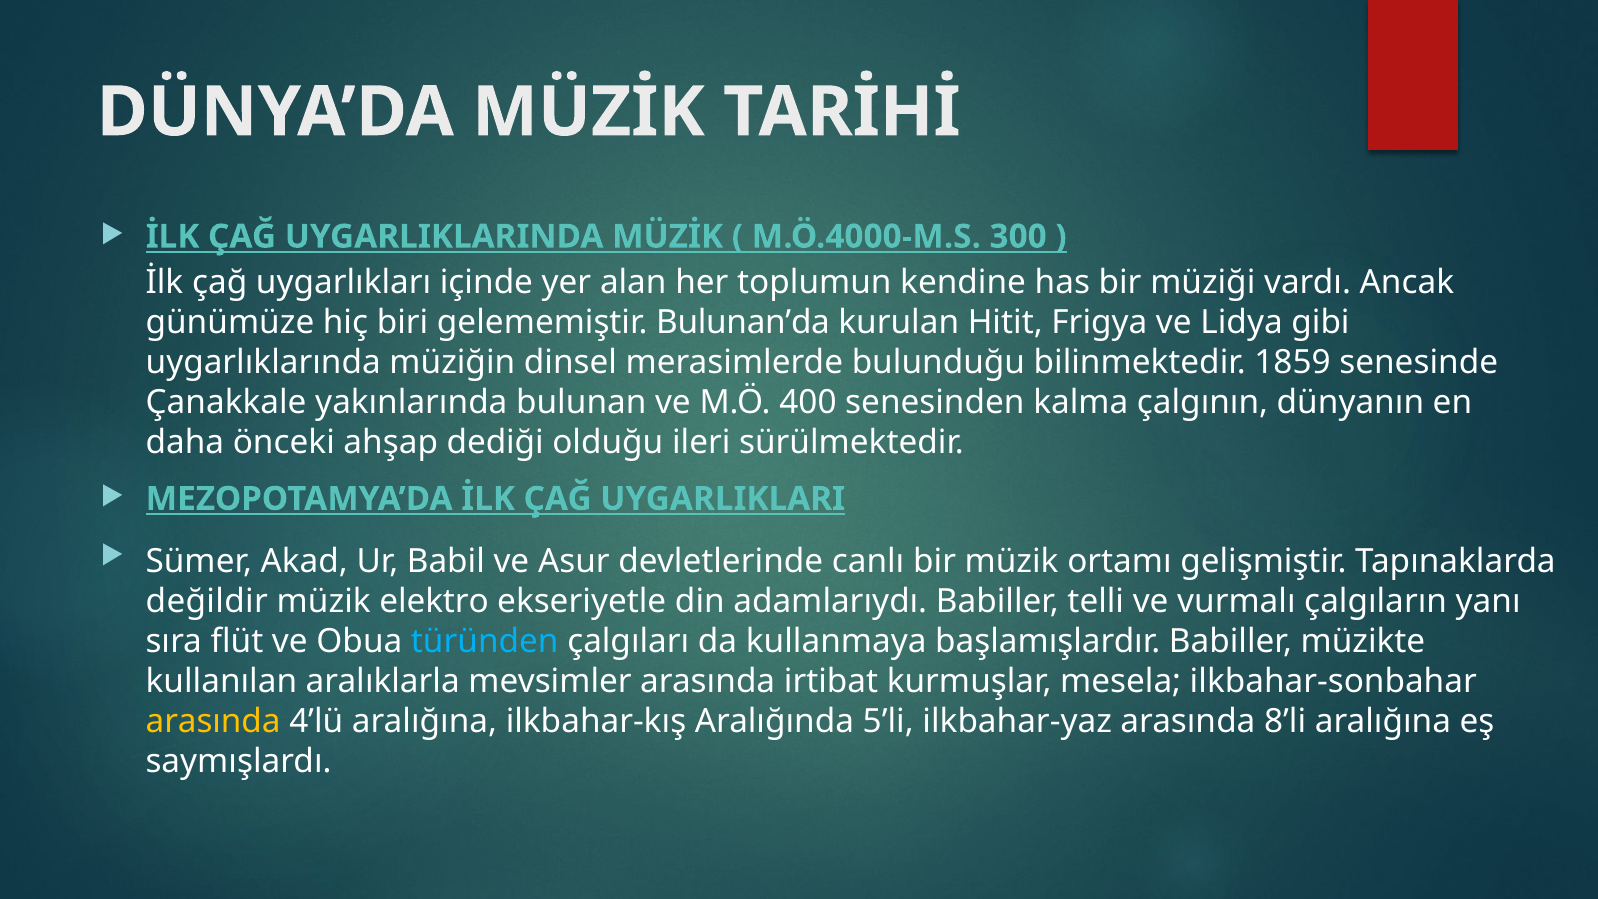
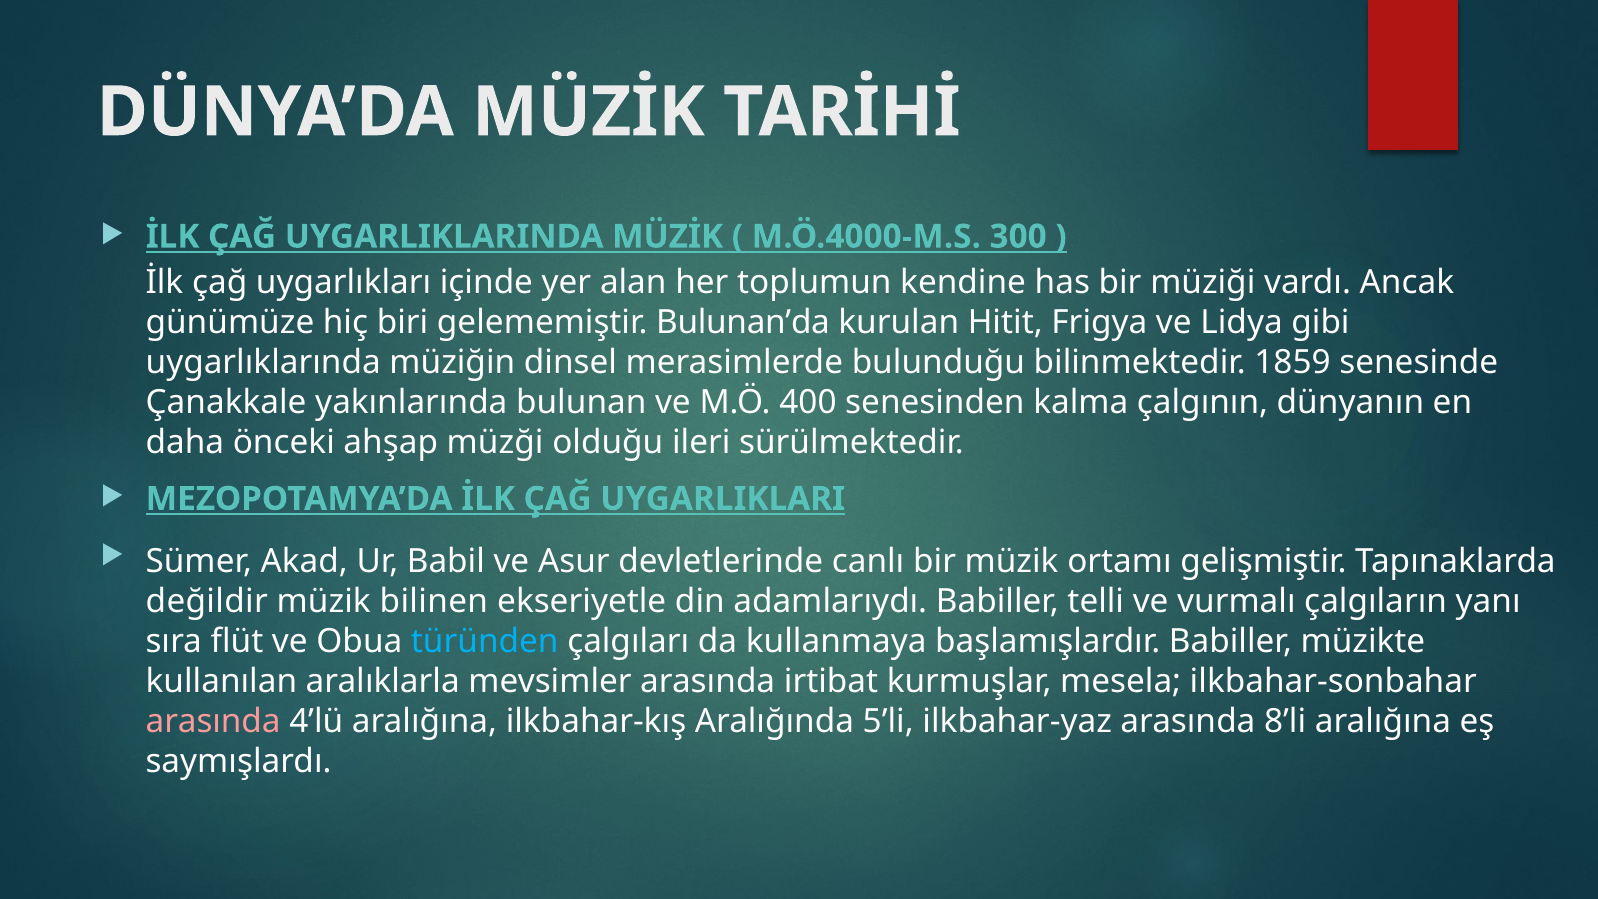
dediği: dediği -> müzği
elektro: elektro -> bilinen
arasında at (213, 721) colour: yellow -> pink
